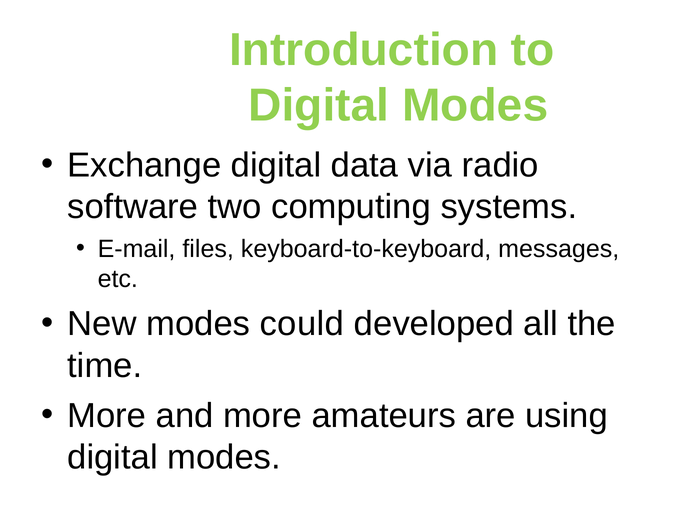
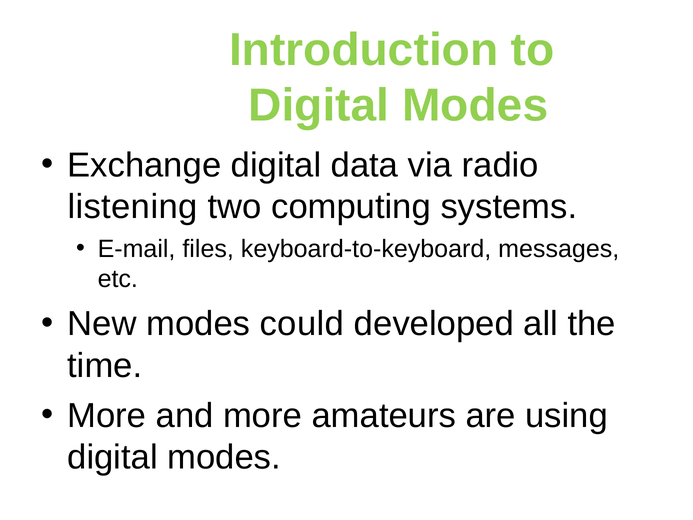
software: software -> listening
